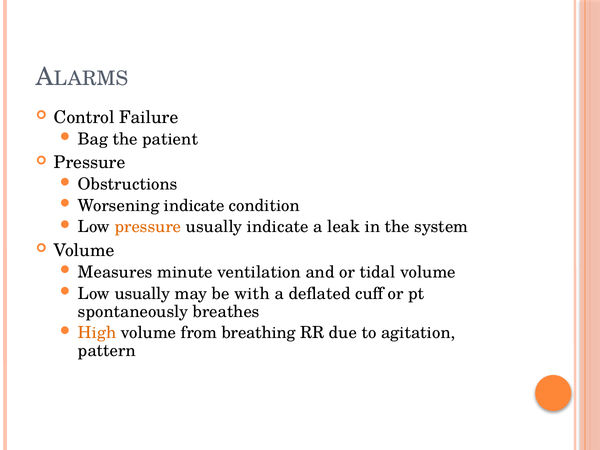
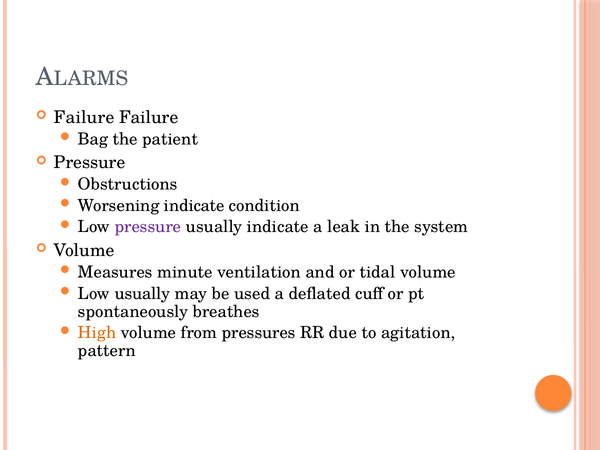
Control at (84, 117): Control -> Failure
pressure at (148, 227) colour: orange -> purple
with: with -> used
breathing: breathing -> pressures
